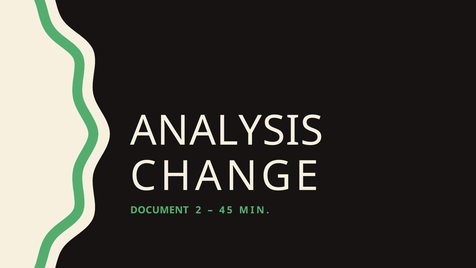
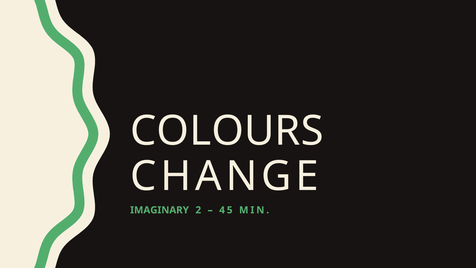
ANALYSIS: ANALYSIS -> COLOURS
DOCUMENT: DOCUMENT -> IMAGINARY
